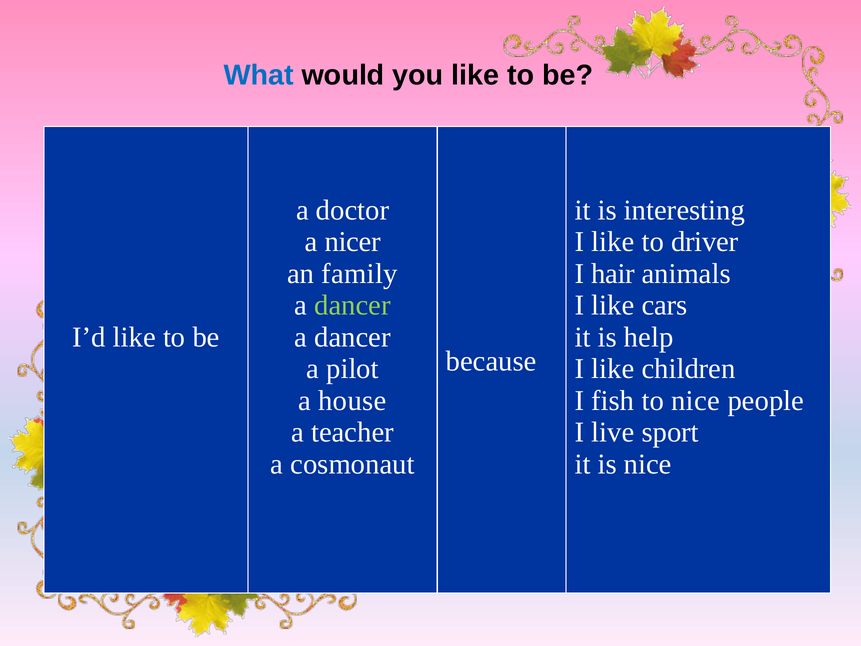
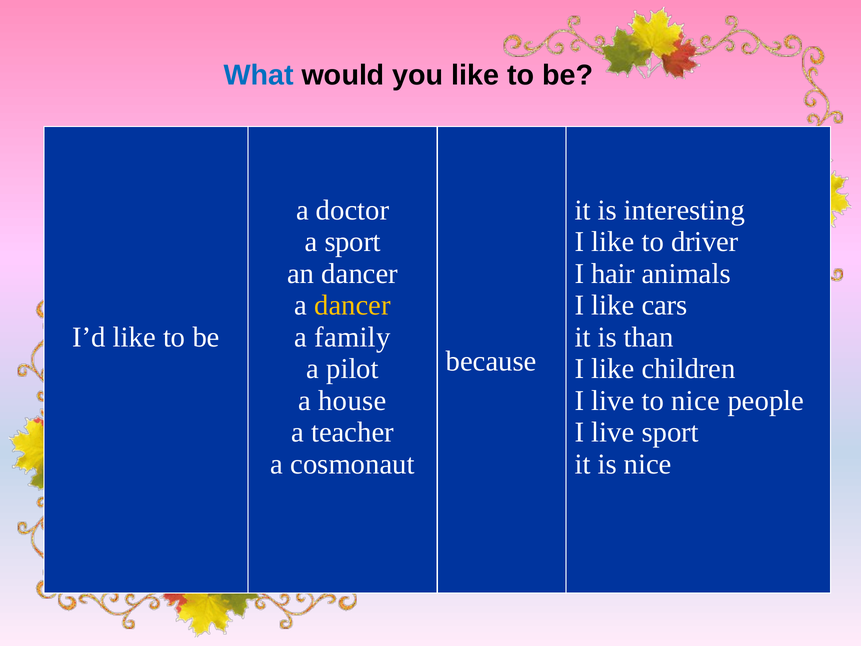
a nicer: nicer -> sport
an family: family -> dancer
dancer at (352, 305) colour: light green -> yellow
dancer at (352, 337): dancer -> family
help: help -> than
fish at (613, 400): fish -> live
